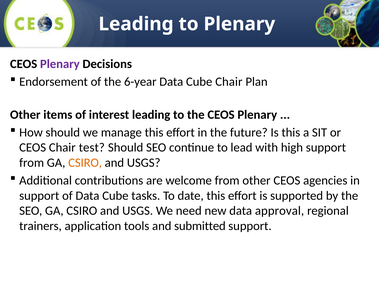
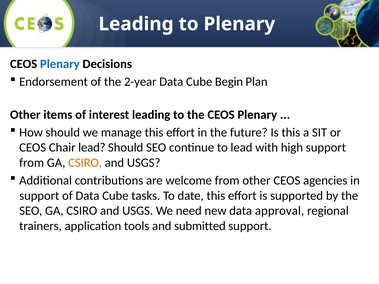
Plenary at (60, 64) colour: purple -> blue
6-year: 6-year -> 2-year
Cube Chair: Chair -> Begin
Chair test: test -> lead
